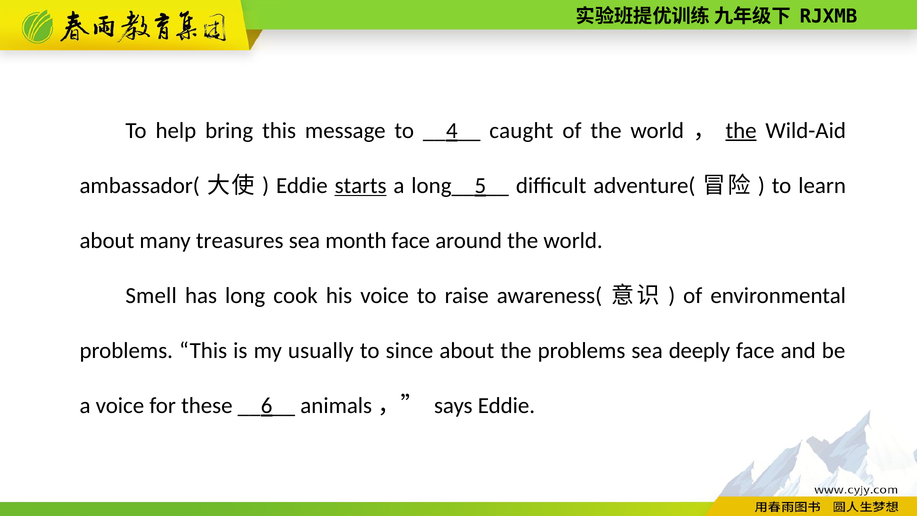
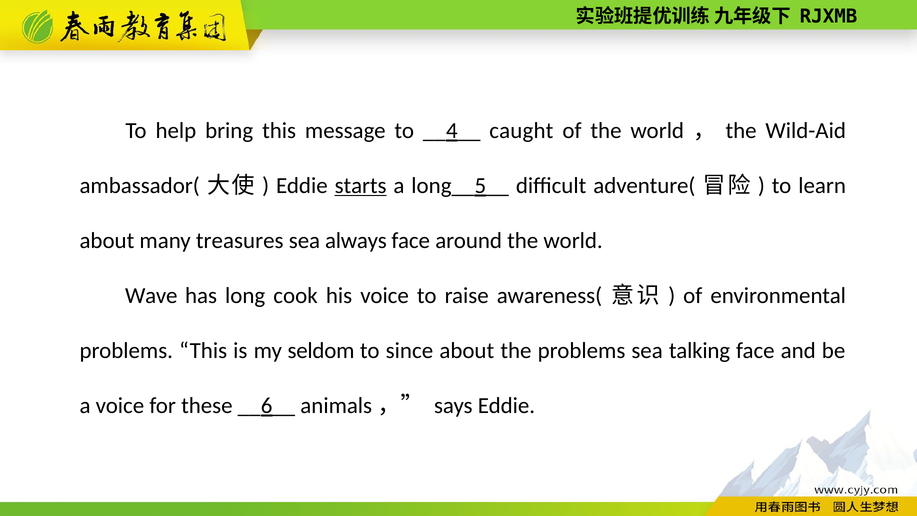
the at (741, 130) underline: present -> none
month: month -> always
Smell: Smell -> Wave
usually: usually -> seldom
deeply: deeply -> talking
